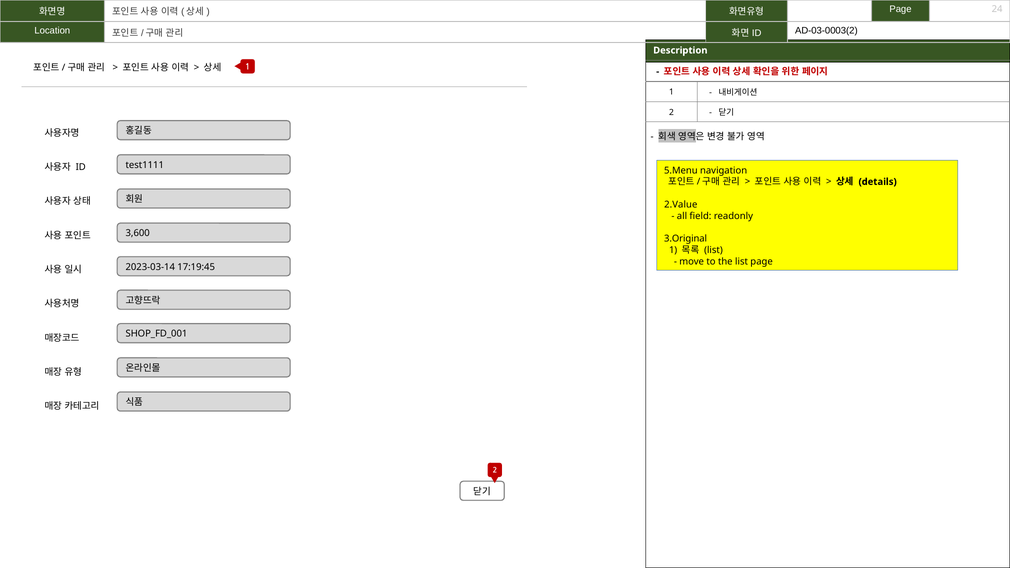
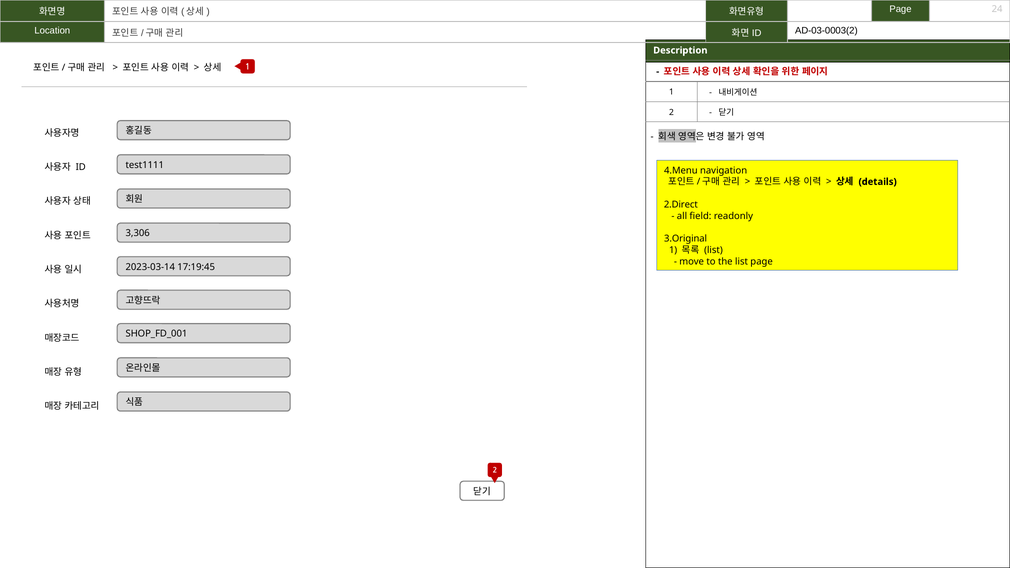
5.Menu: 5.Menu -> 4.Menu
2.Value: 2.Value -> 2.Direct
3,600: 3,600 -> 3,306
